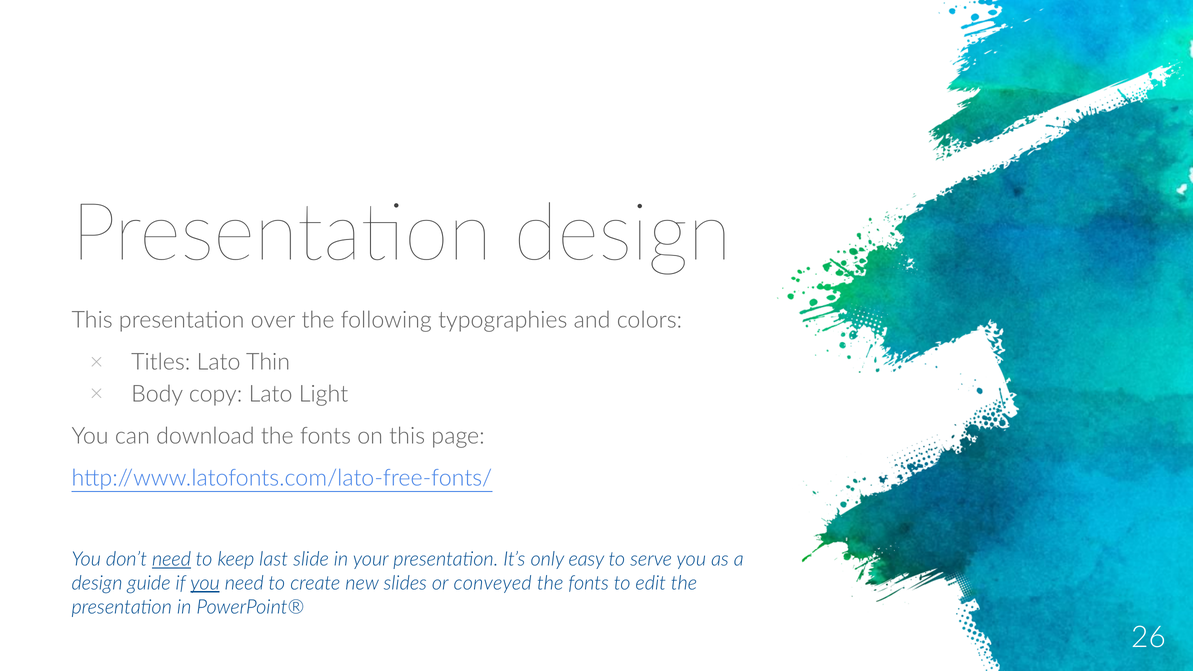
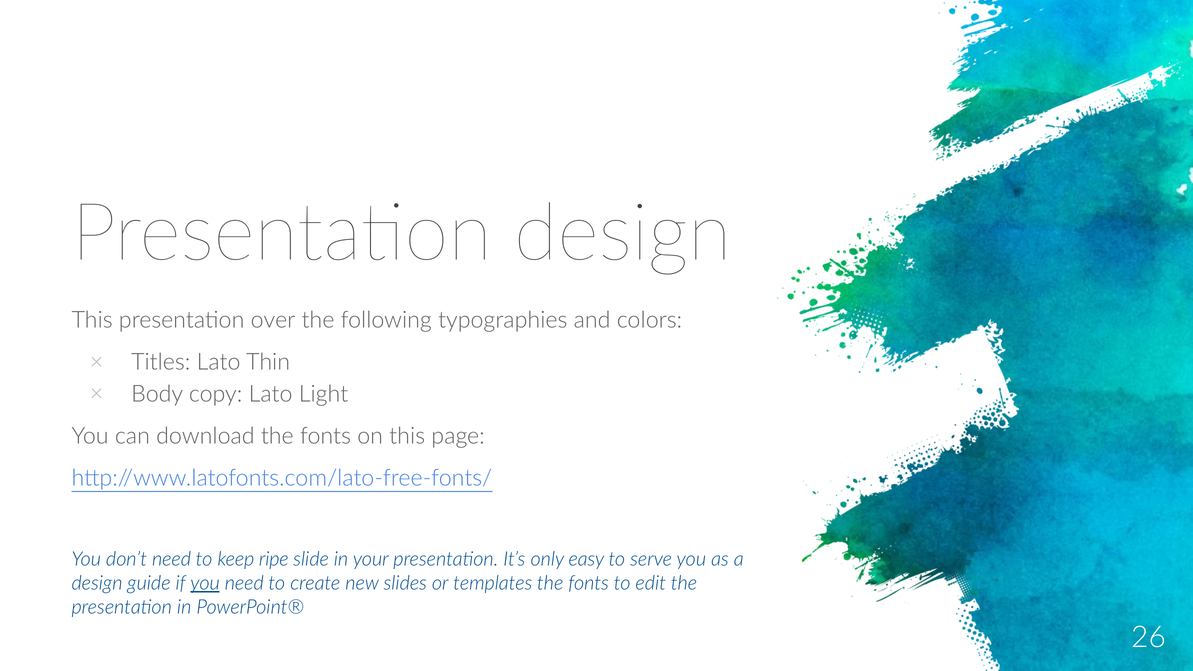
need at (172, 560) underline: present -> none
last: last -> ripe
conveyed: conveyed -> templates
